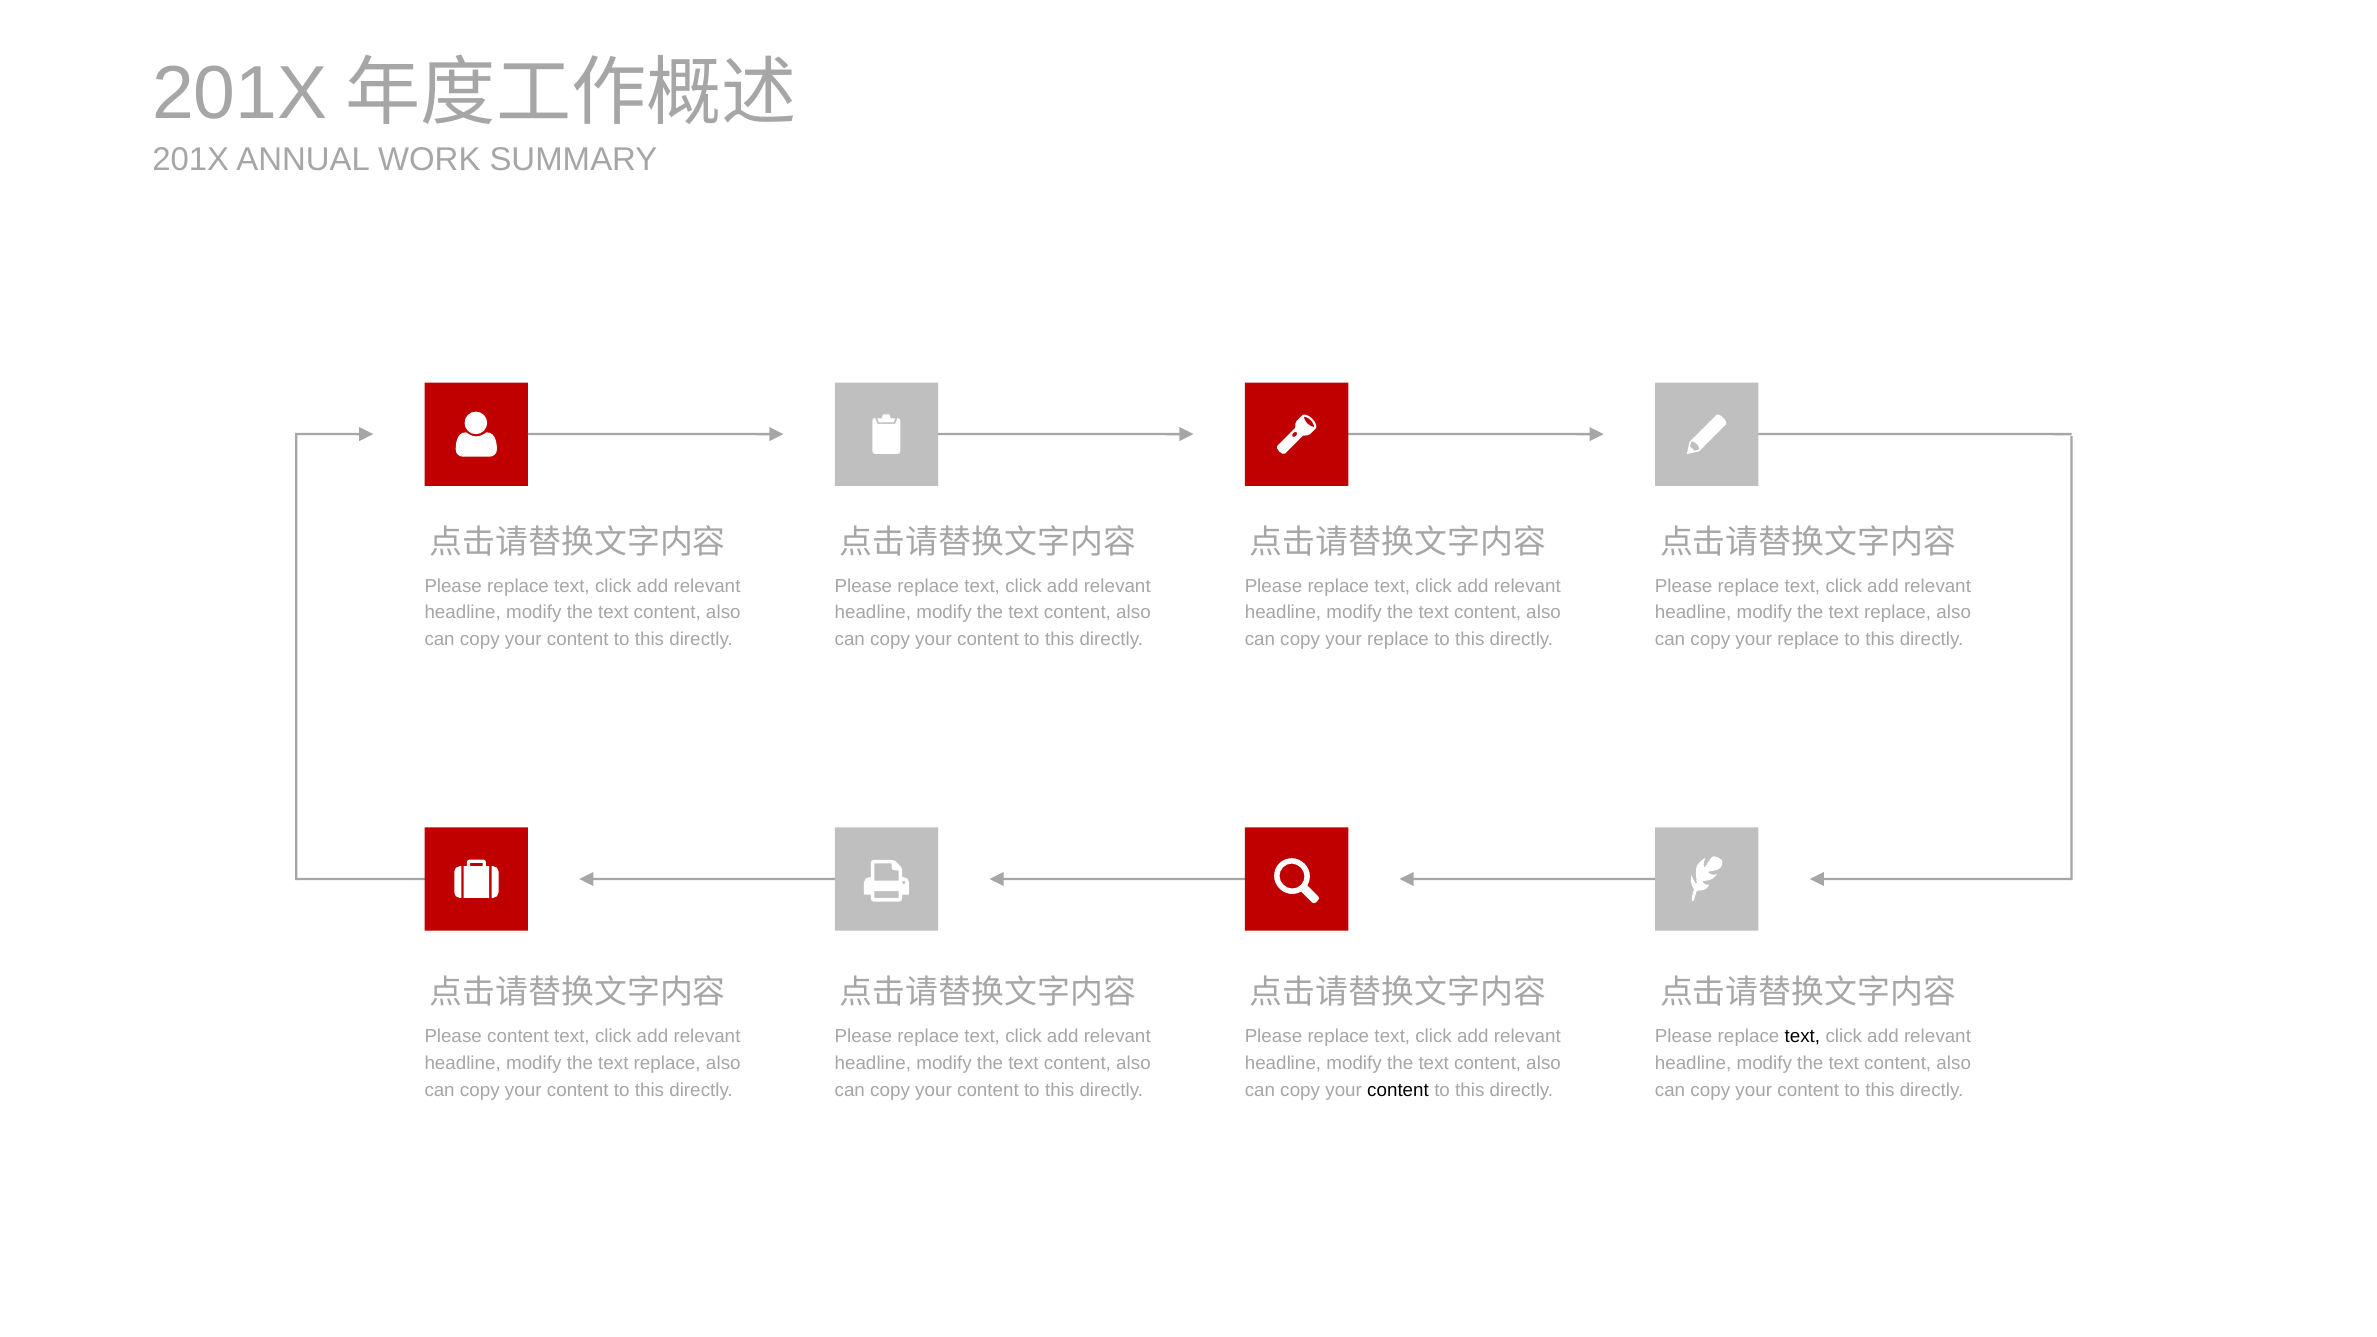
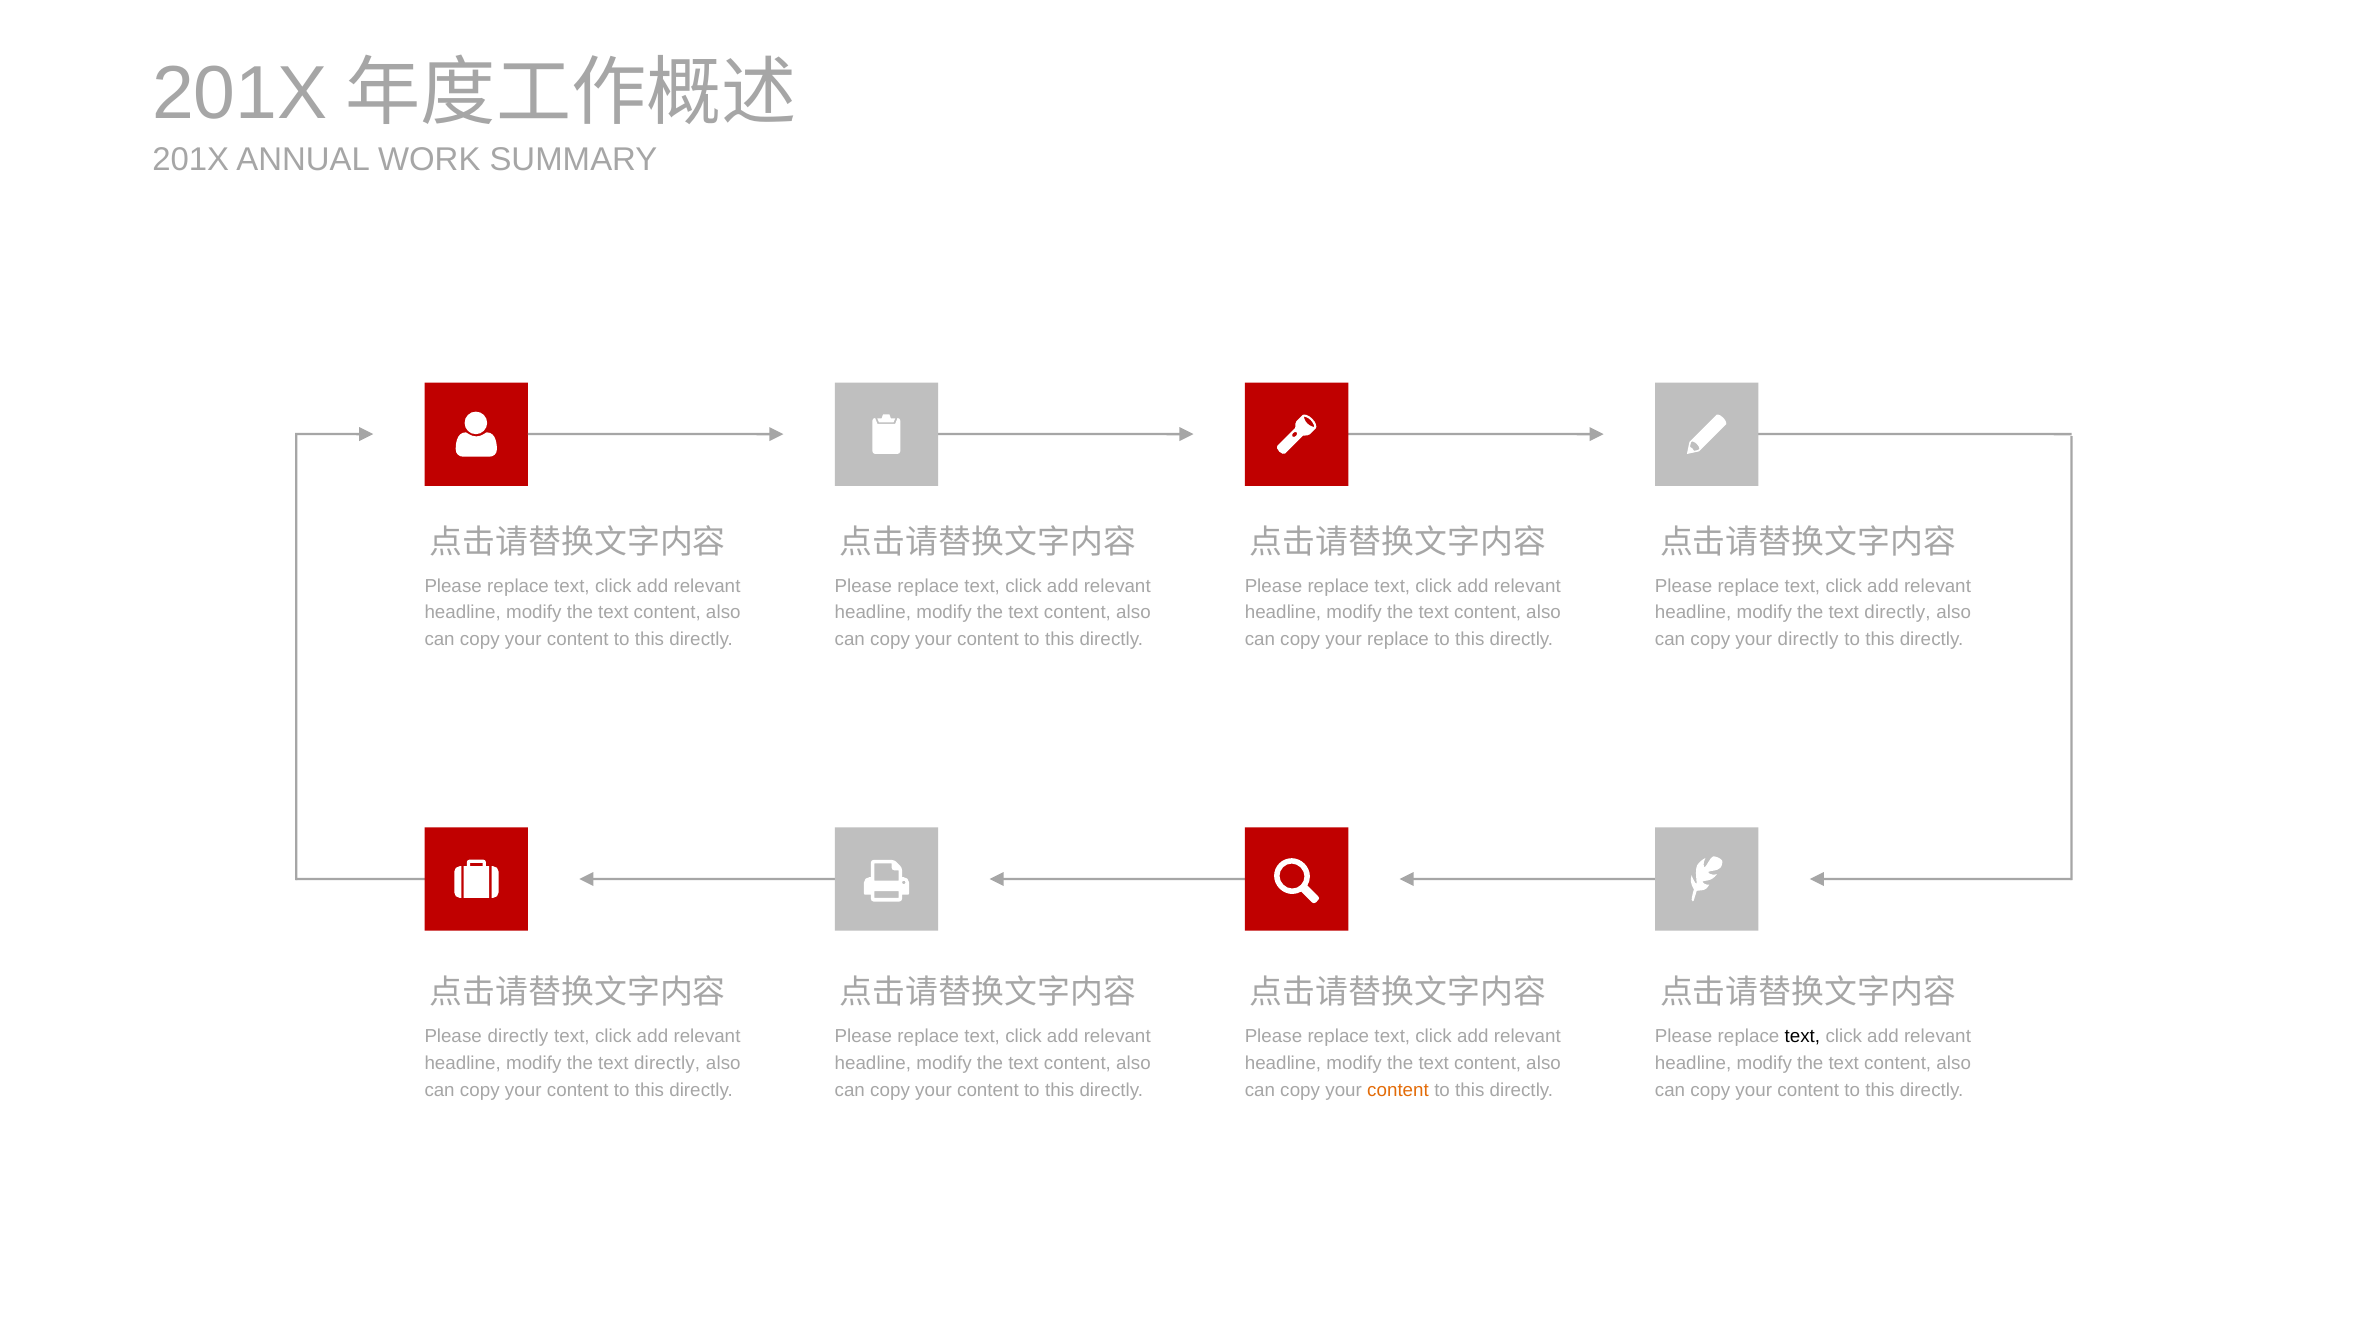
replace at (1898, 613): replace -> directly
replace at (1808, 640): replace -> directly
Please content: content -> directly
replace at (667, 1063): replace -> directly
content at (1398, 1090) colour: black -> orange
